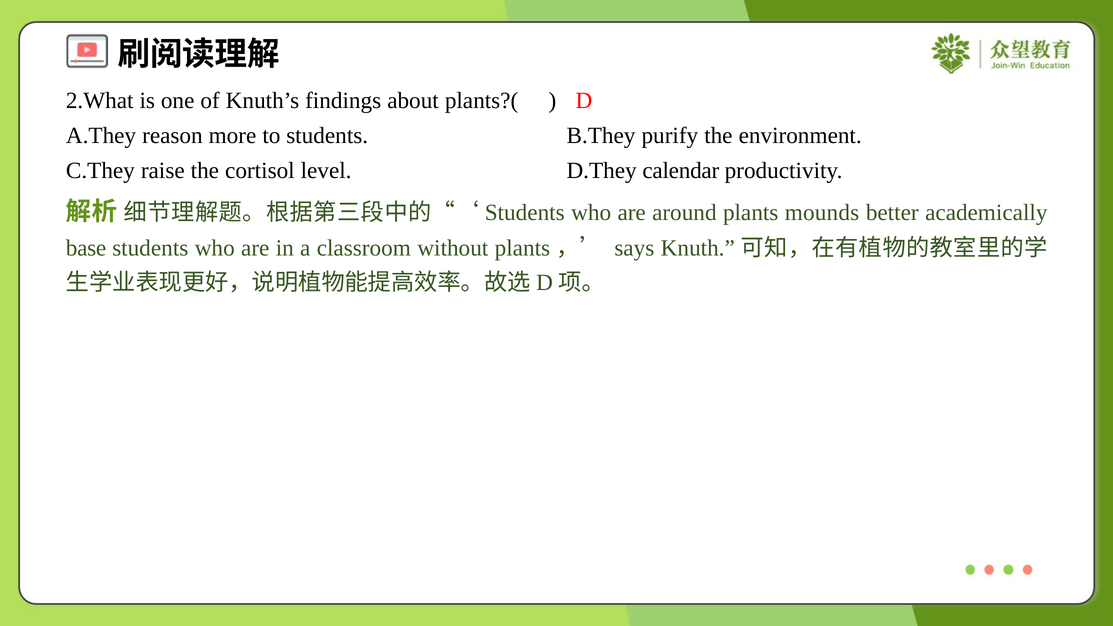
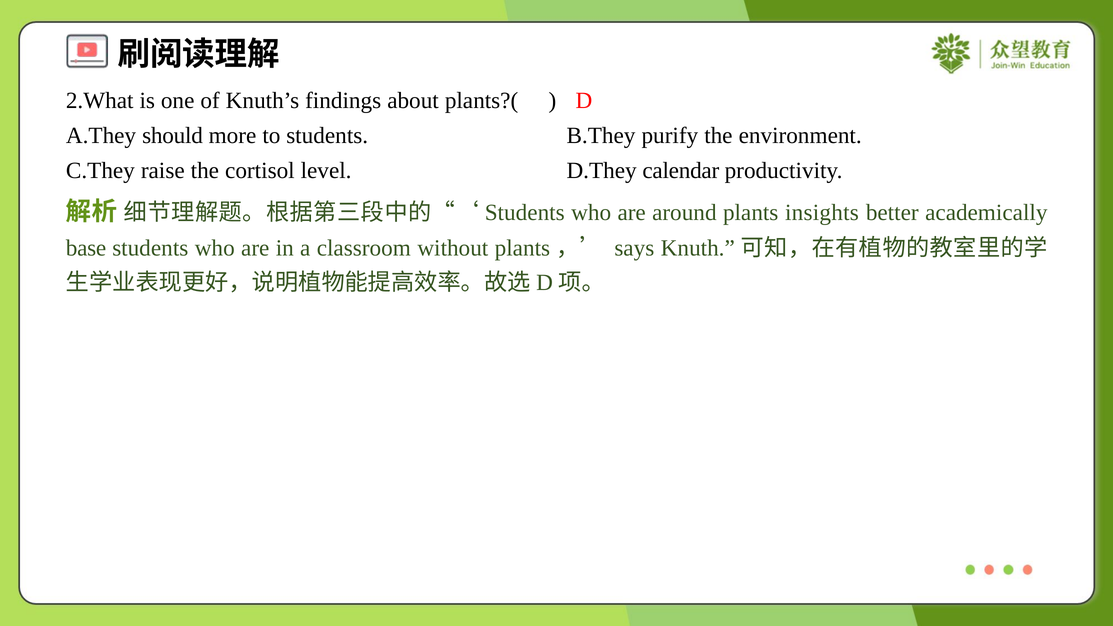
reason: reason -> should
mounds: mounds -> insights
